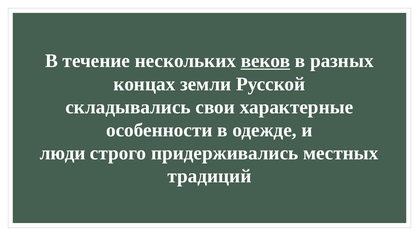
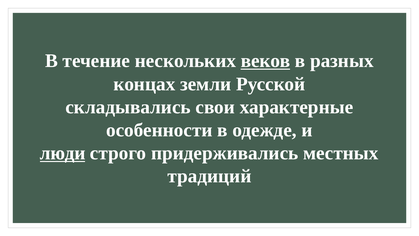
люди underline: none -> present
